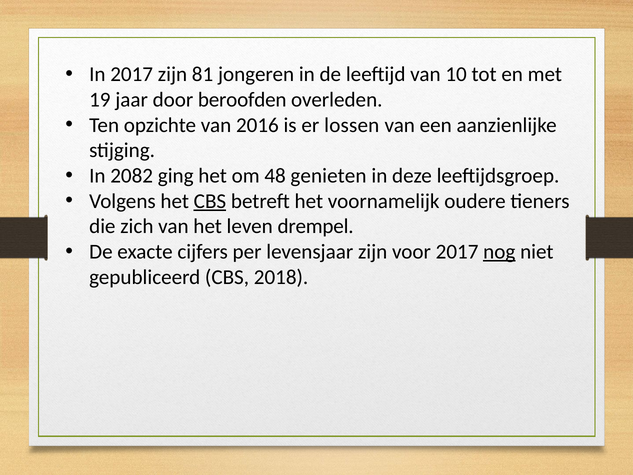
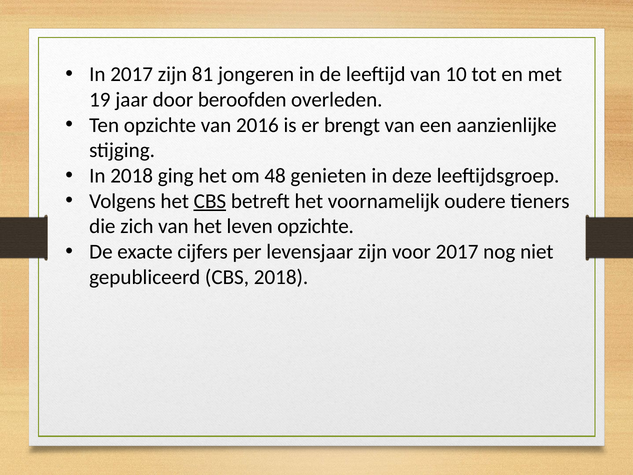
lossen: lossen -> brengt
In 2082: 2082 -> 2018
leven drempel: drempel -> opzichte
nog underline: present -> none
